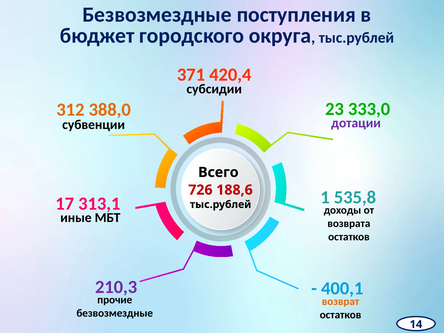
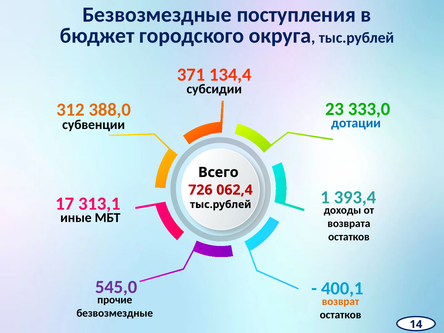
420,4: 420,4 -> 134,4
дотации colour: purple -> blue
188,6: 188,6 -> 062,4
535,8: 535,8 -> 393,4
210,3: 210,3 -> 545,0
